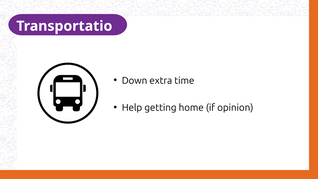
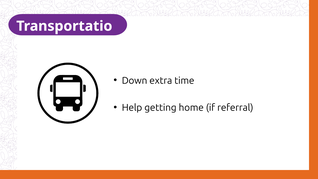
opinion: opinion -> referral
